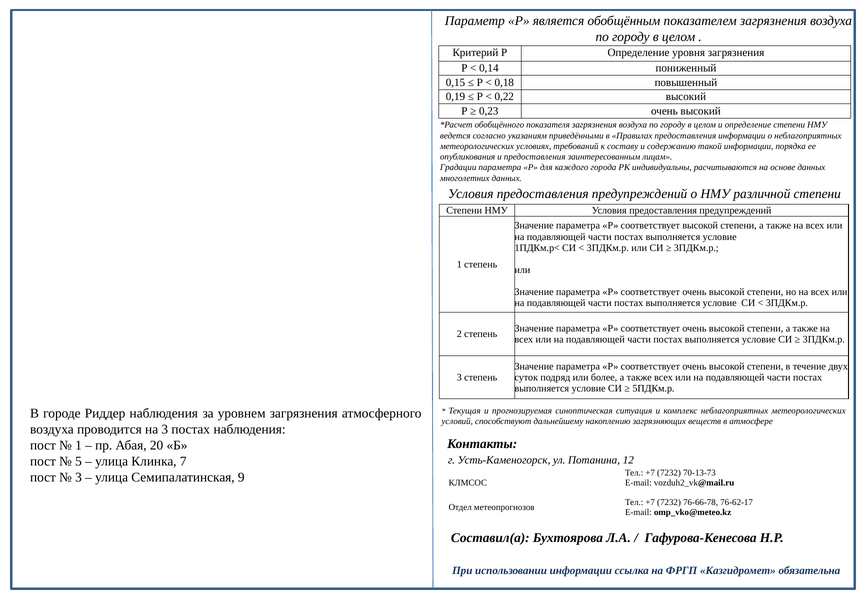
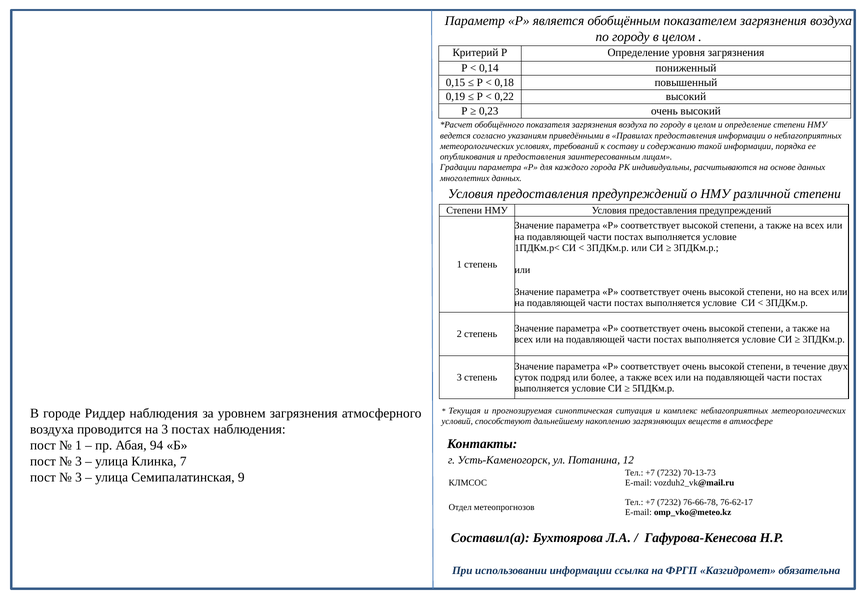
20: 20 -> 94
5 at (79, 462): 5 -> 3
